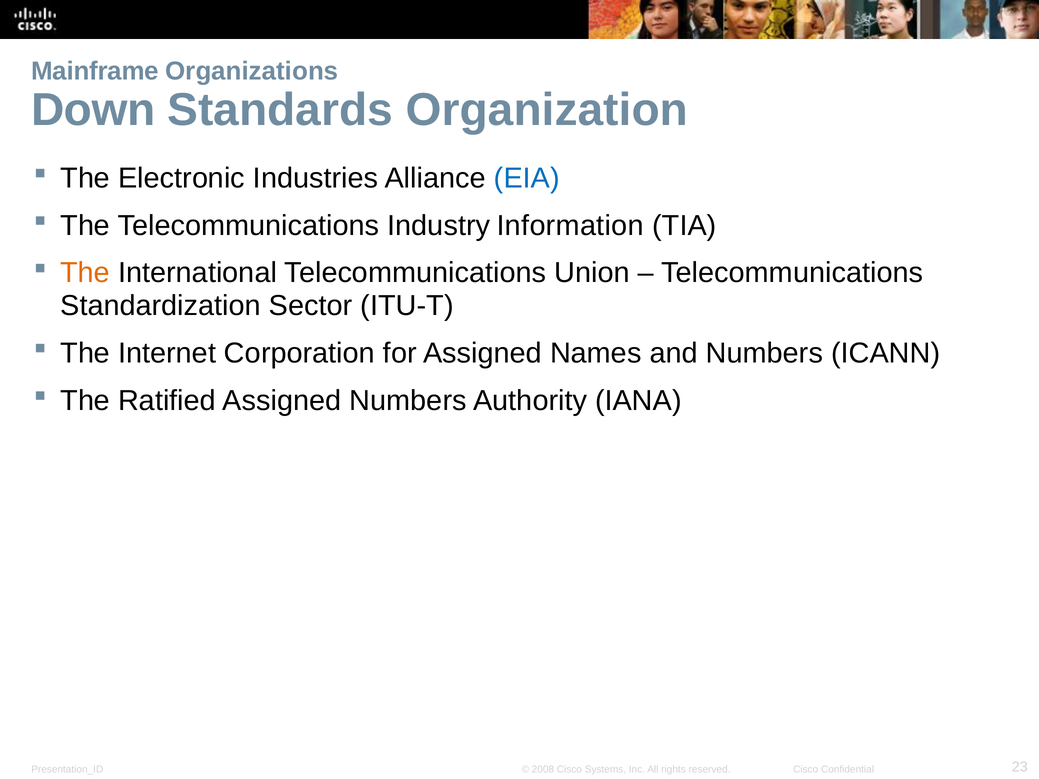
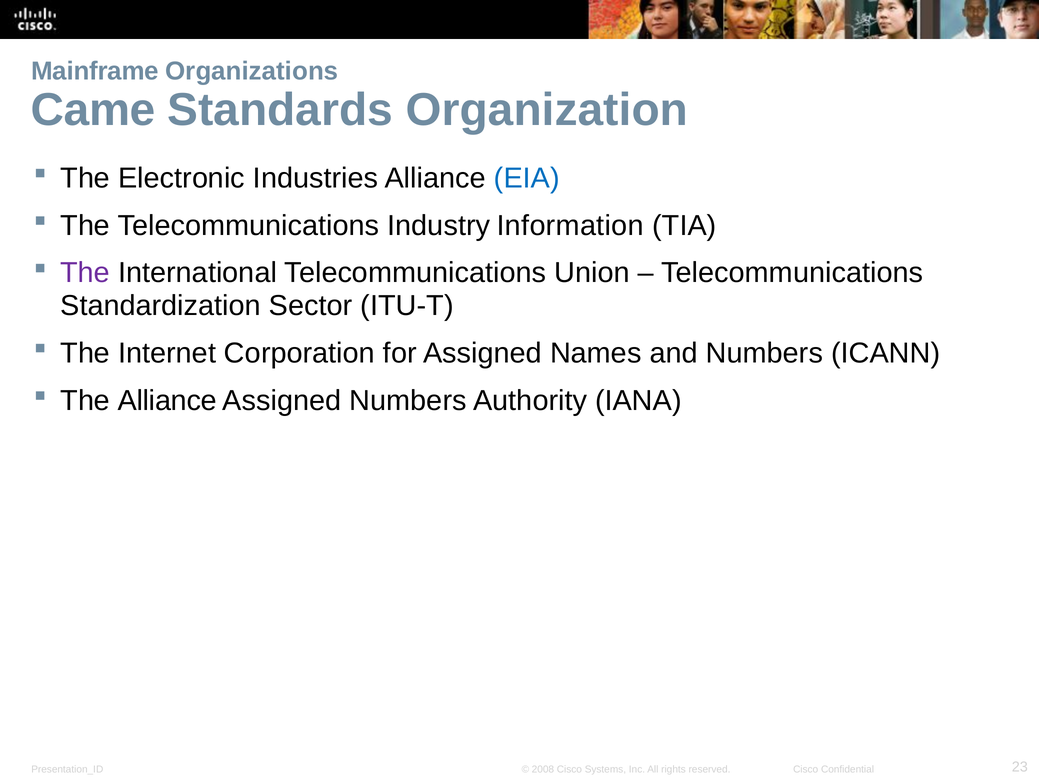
Down: Down -> Came
The at (85, 273) colour: orange -> purple
The Ratified: Ratified -> Alliance
